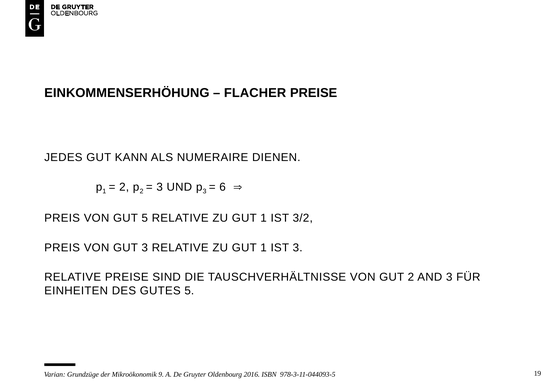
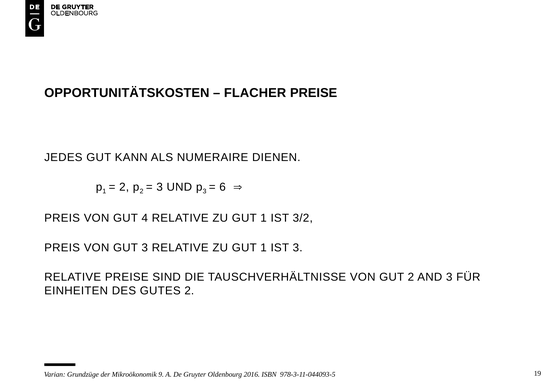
EINKOMMENSERHÖHUNG: EINKOMMENSERHÖHUNG -> OPPORTUNITÄTSKOSTEN
GUT 5: 5 -> 4
GUTES 5: 5 -> 2
